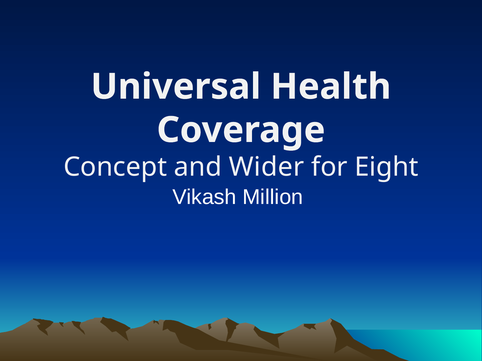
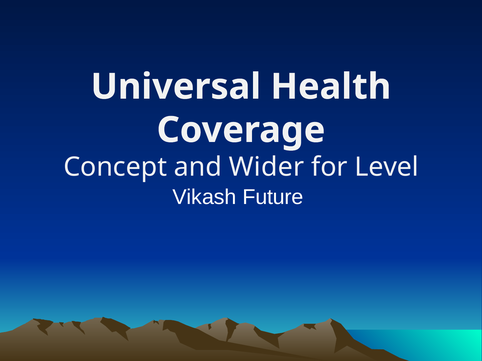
Eight: Eight -> Level
Million: Million -> Future
